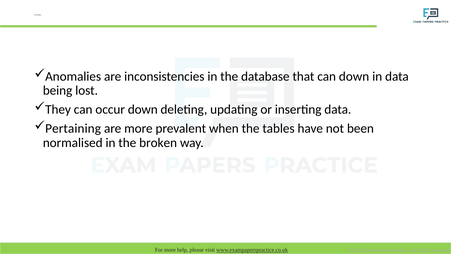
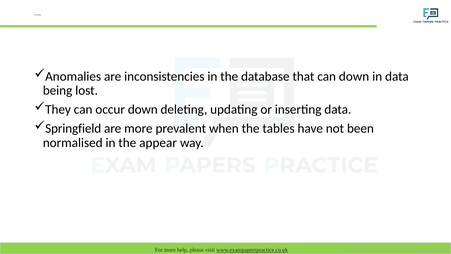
Pertaining: Pertaining -> Springfield
broken: broken -> appear
